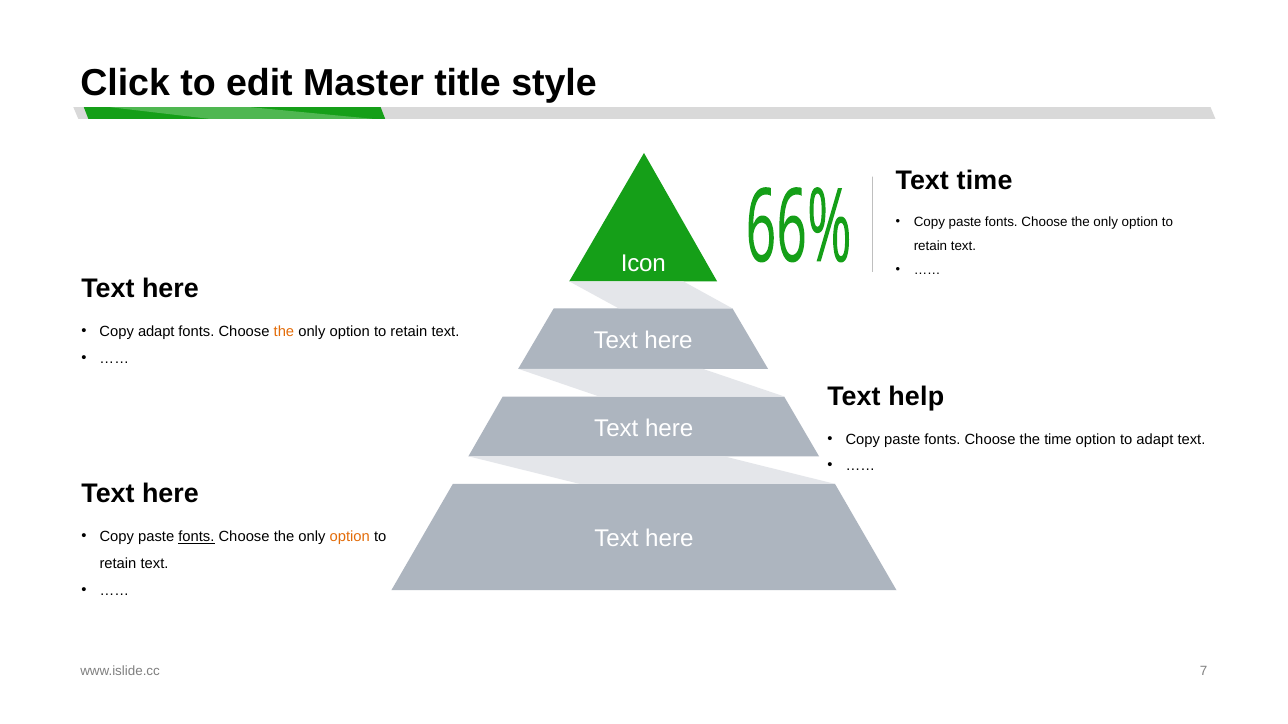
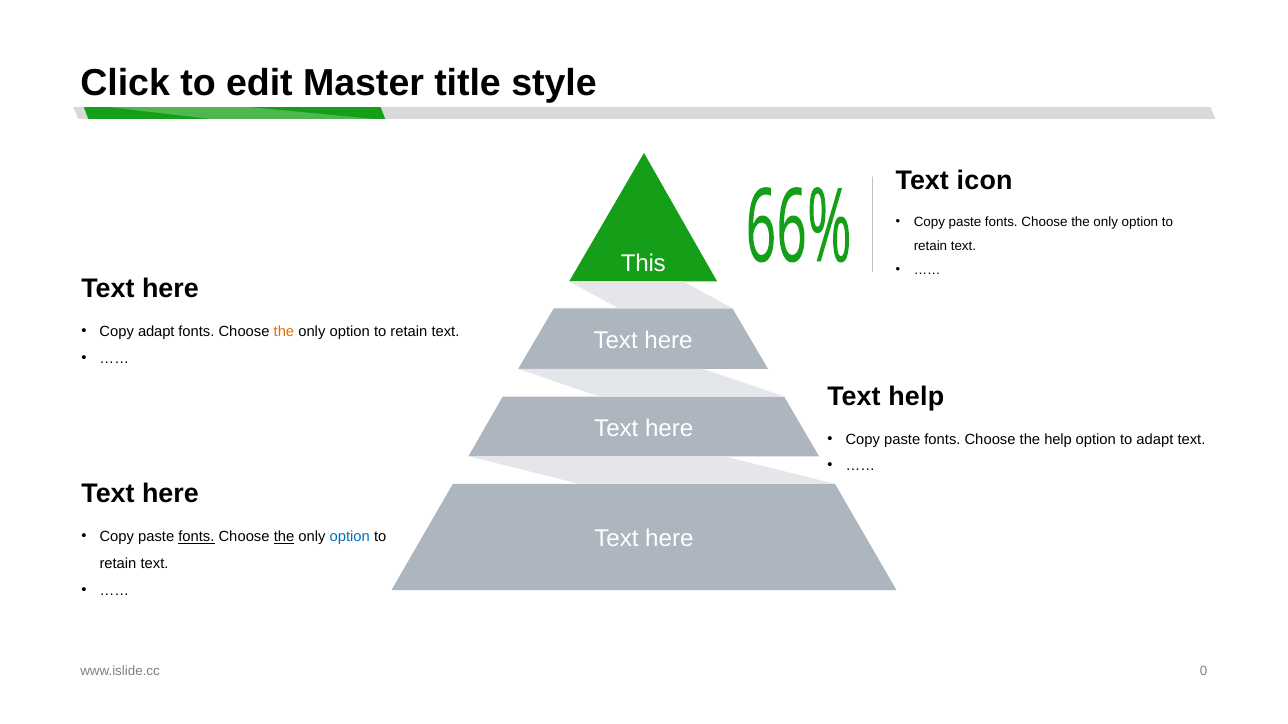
Text time: time -> icon
Icon: Icon -> This
the time: time -> help
the at (284, 537) underline: none -> present
option at (350, 537) colour: orange -> blue
7: 7 -> 0
